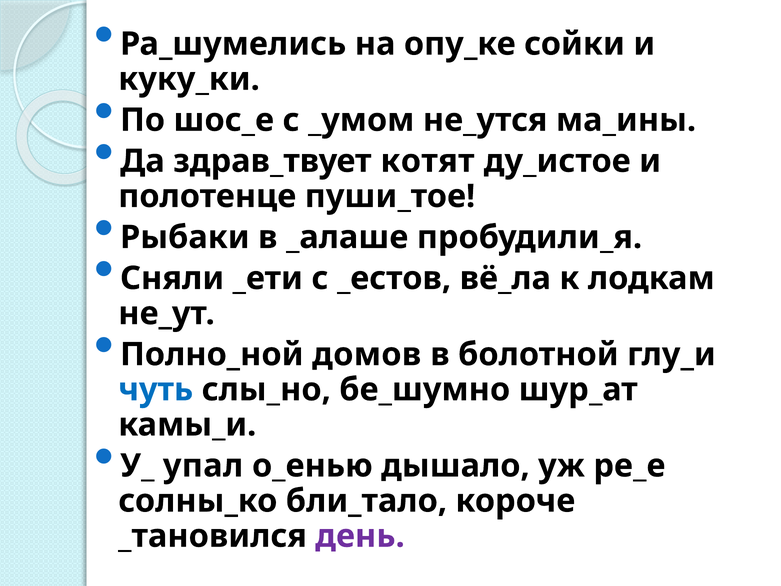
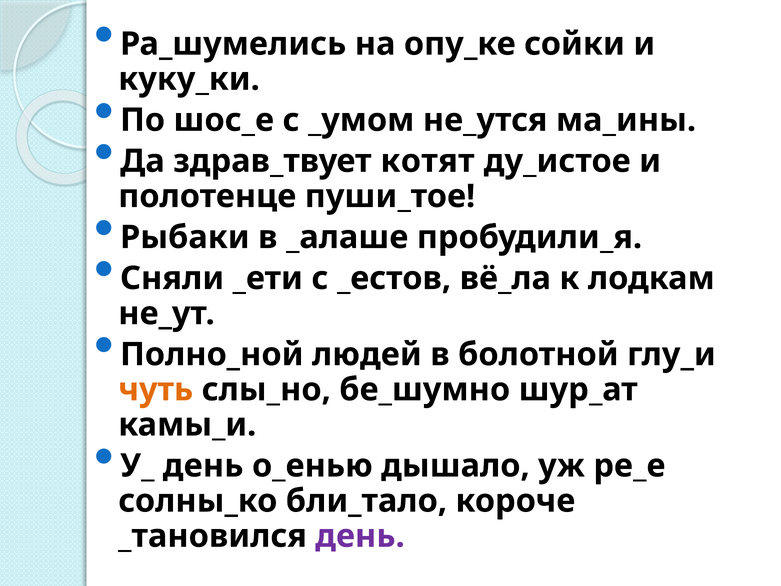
домов: домов -> людей
чуть colour: blue -> orange
У_ упал: упал -> день
